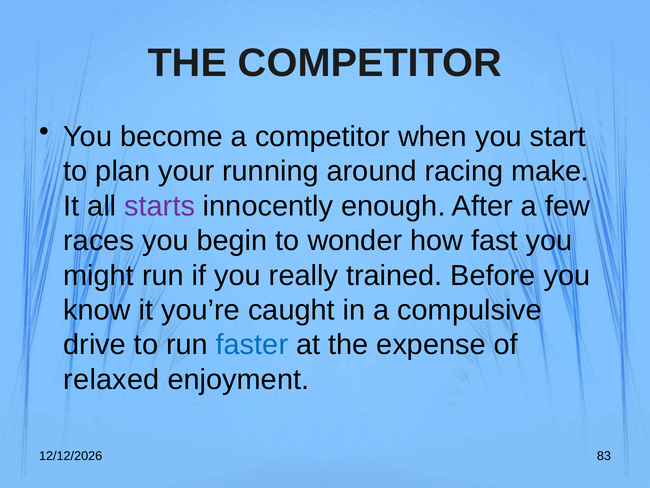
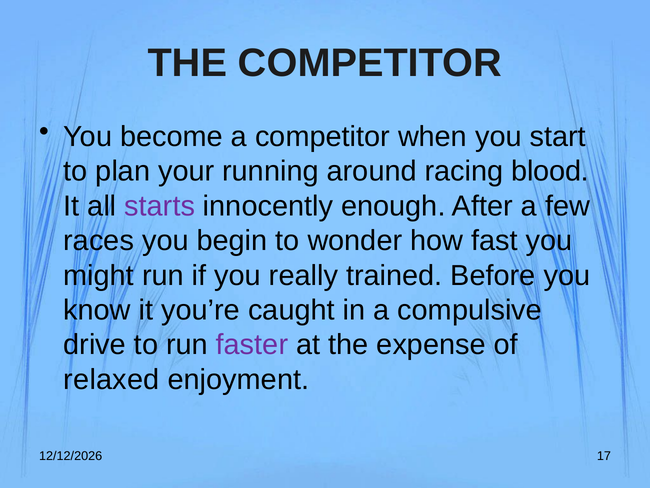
make: make -> blood
faster colour: blue -> purple
83: 83 -> 17
